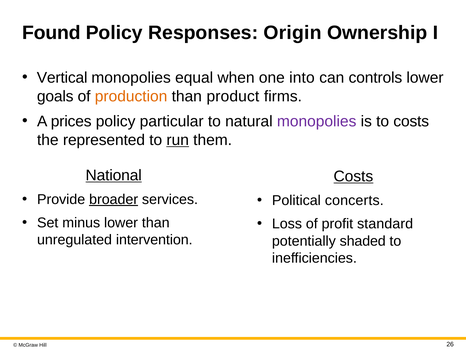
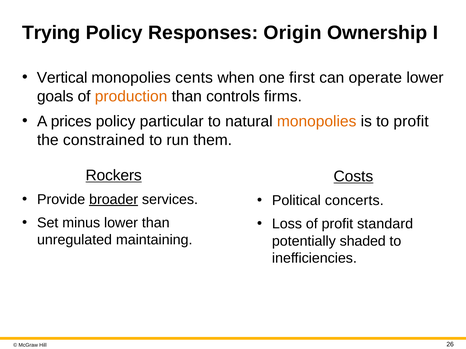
Found: Found -> Trying
equal: equal -> cents
into: into -> first
controls: controls -> operate
product: product -> controls
monopolies at (317, 122) colour: purple -> orange
to costs: costs -> profit
represented: represented -> constrained
run underline: present -> none
National: National -> Rockers
intervention: intervention -> maintaining
